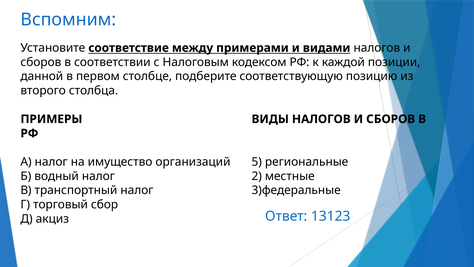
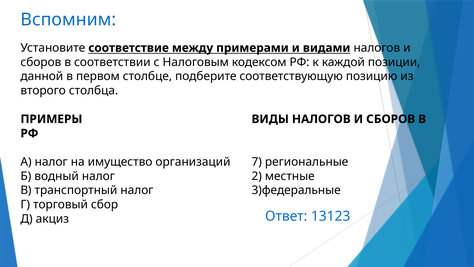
5: 5 -> 7
